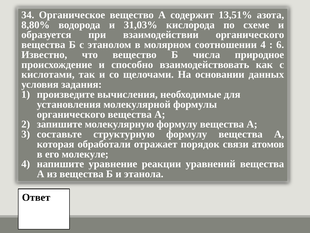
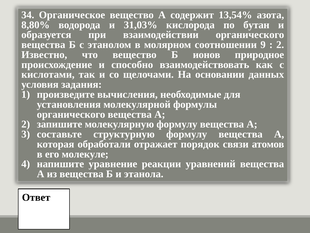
13,51%: 13,51% -> 13,54%
схеме: схеме -> бутан
соотношении 4: 4 -> 9
6 at (280, 45): 6 -> 2
числа: числа -> ионов
